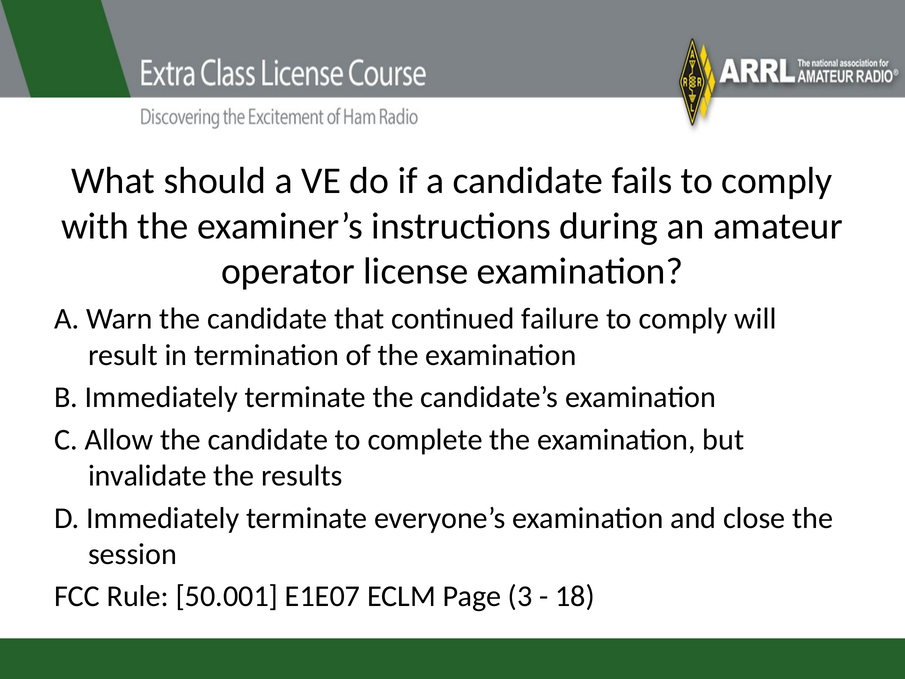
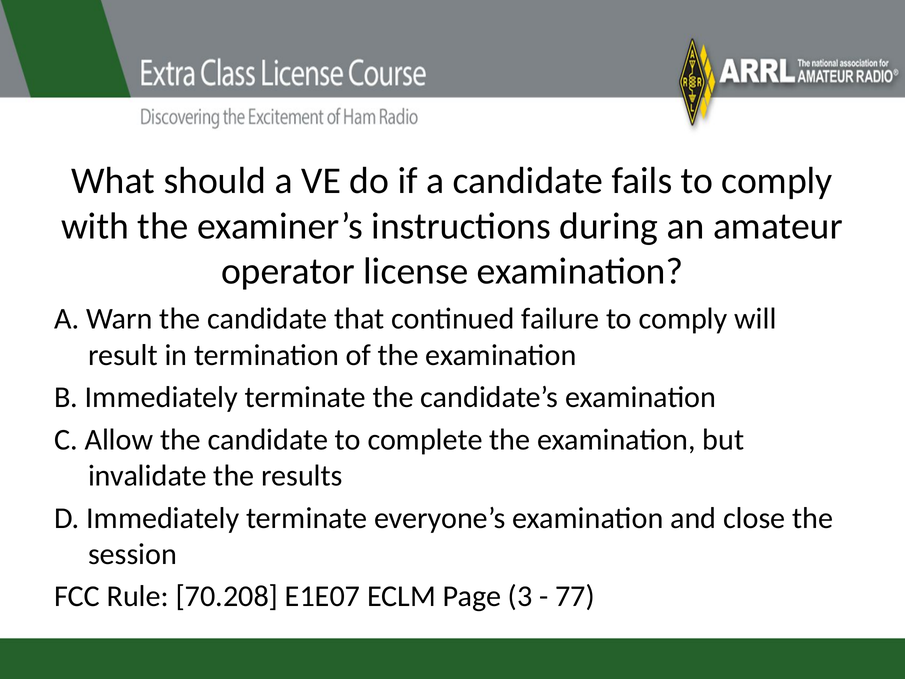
50.001: 50.001 -> 70.208
18: 18 -> 77
